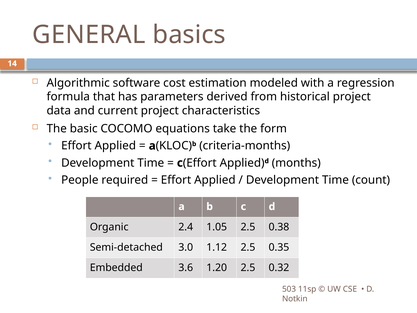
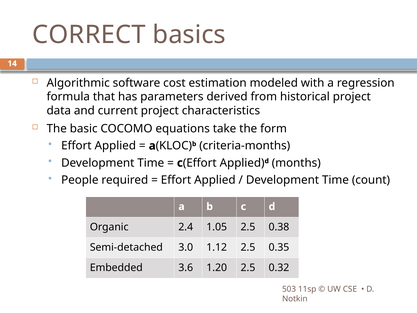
GENERAL: GENERAL -> CORRECT
